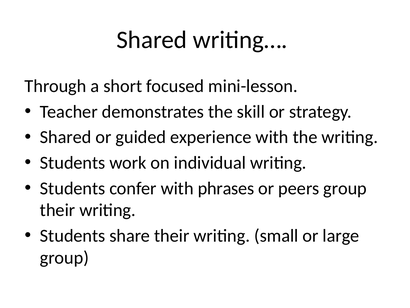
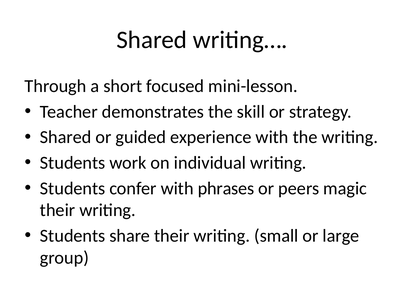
peers group: group -> magic
